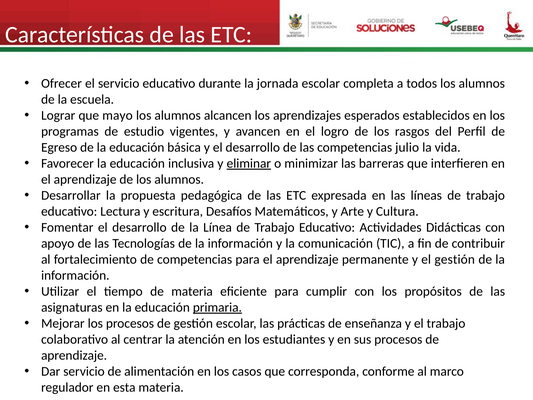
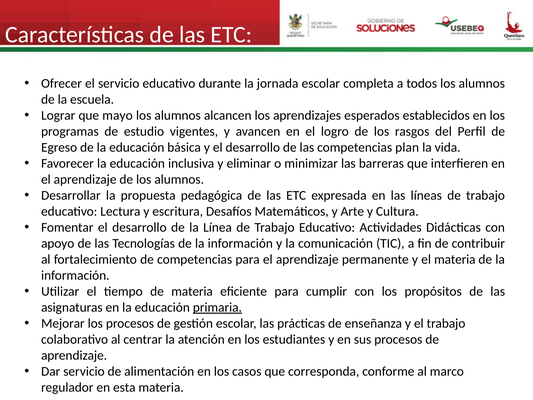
julio: julio -> plan
eliminar underline: present -> none
el gestión: gestión -> materia
